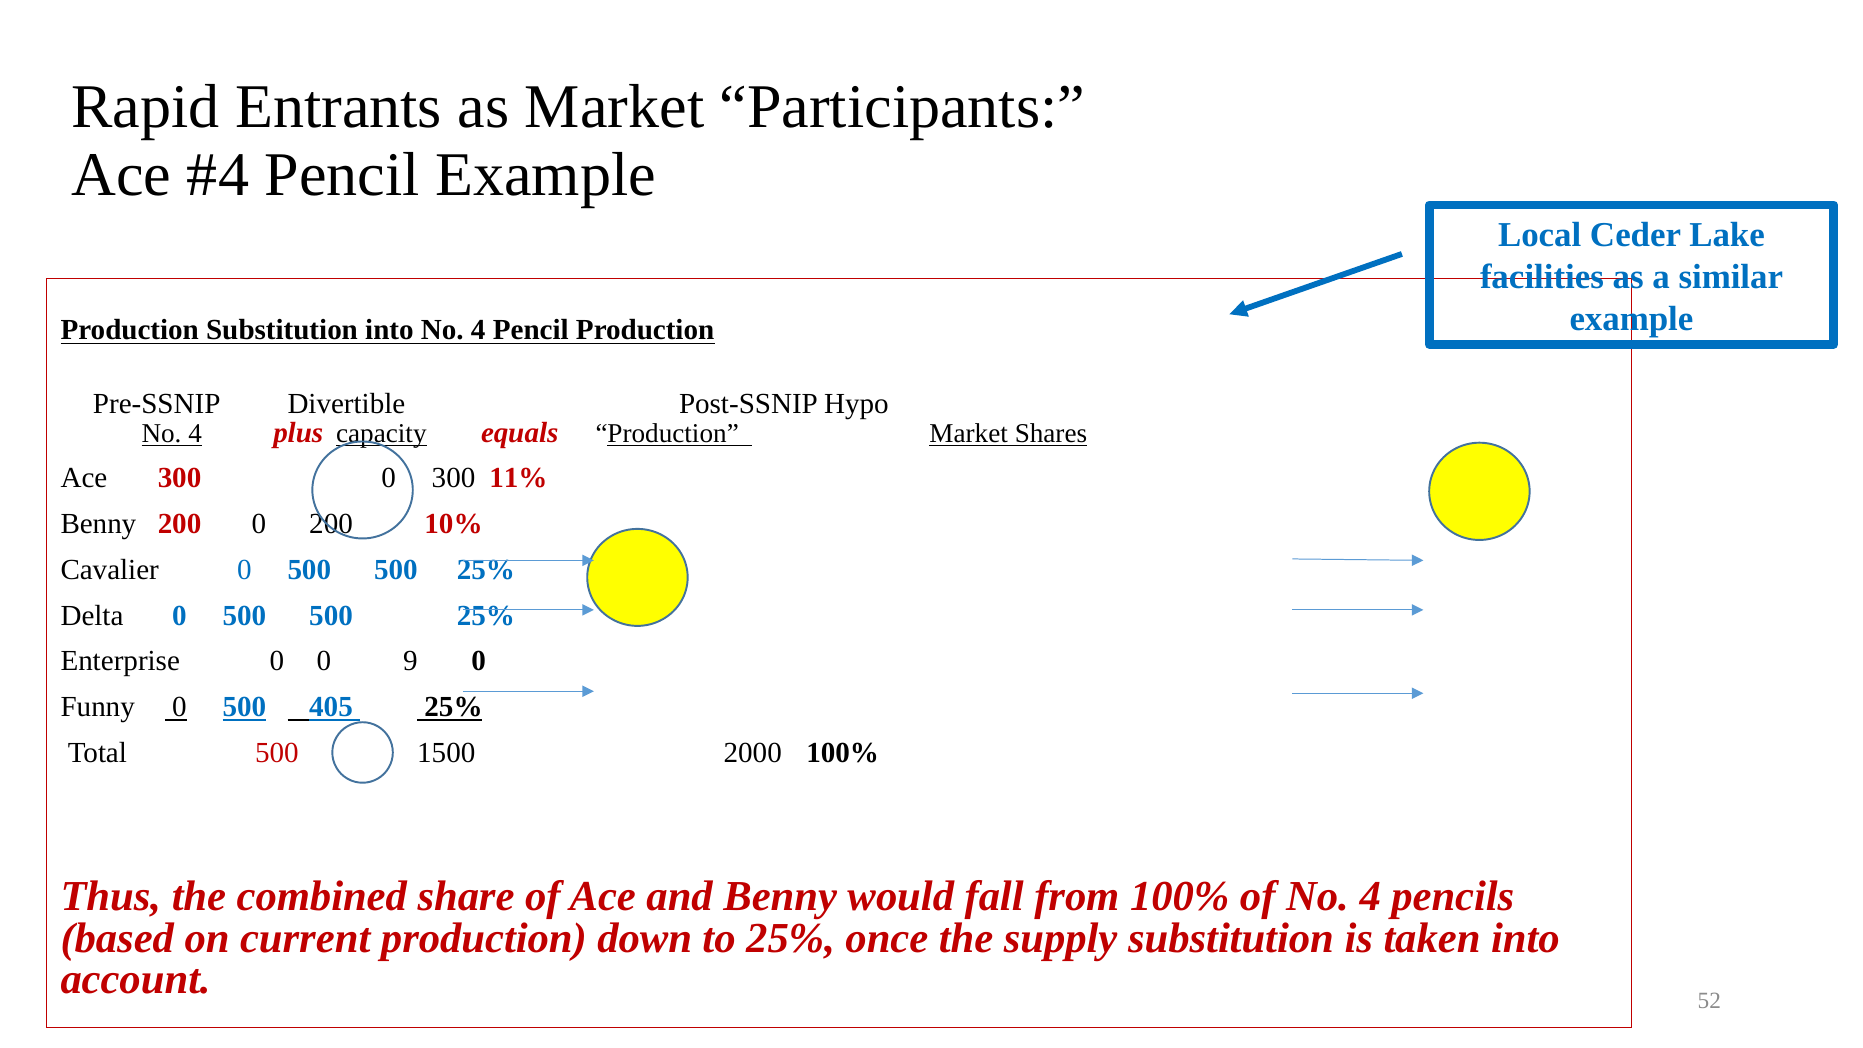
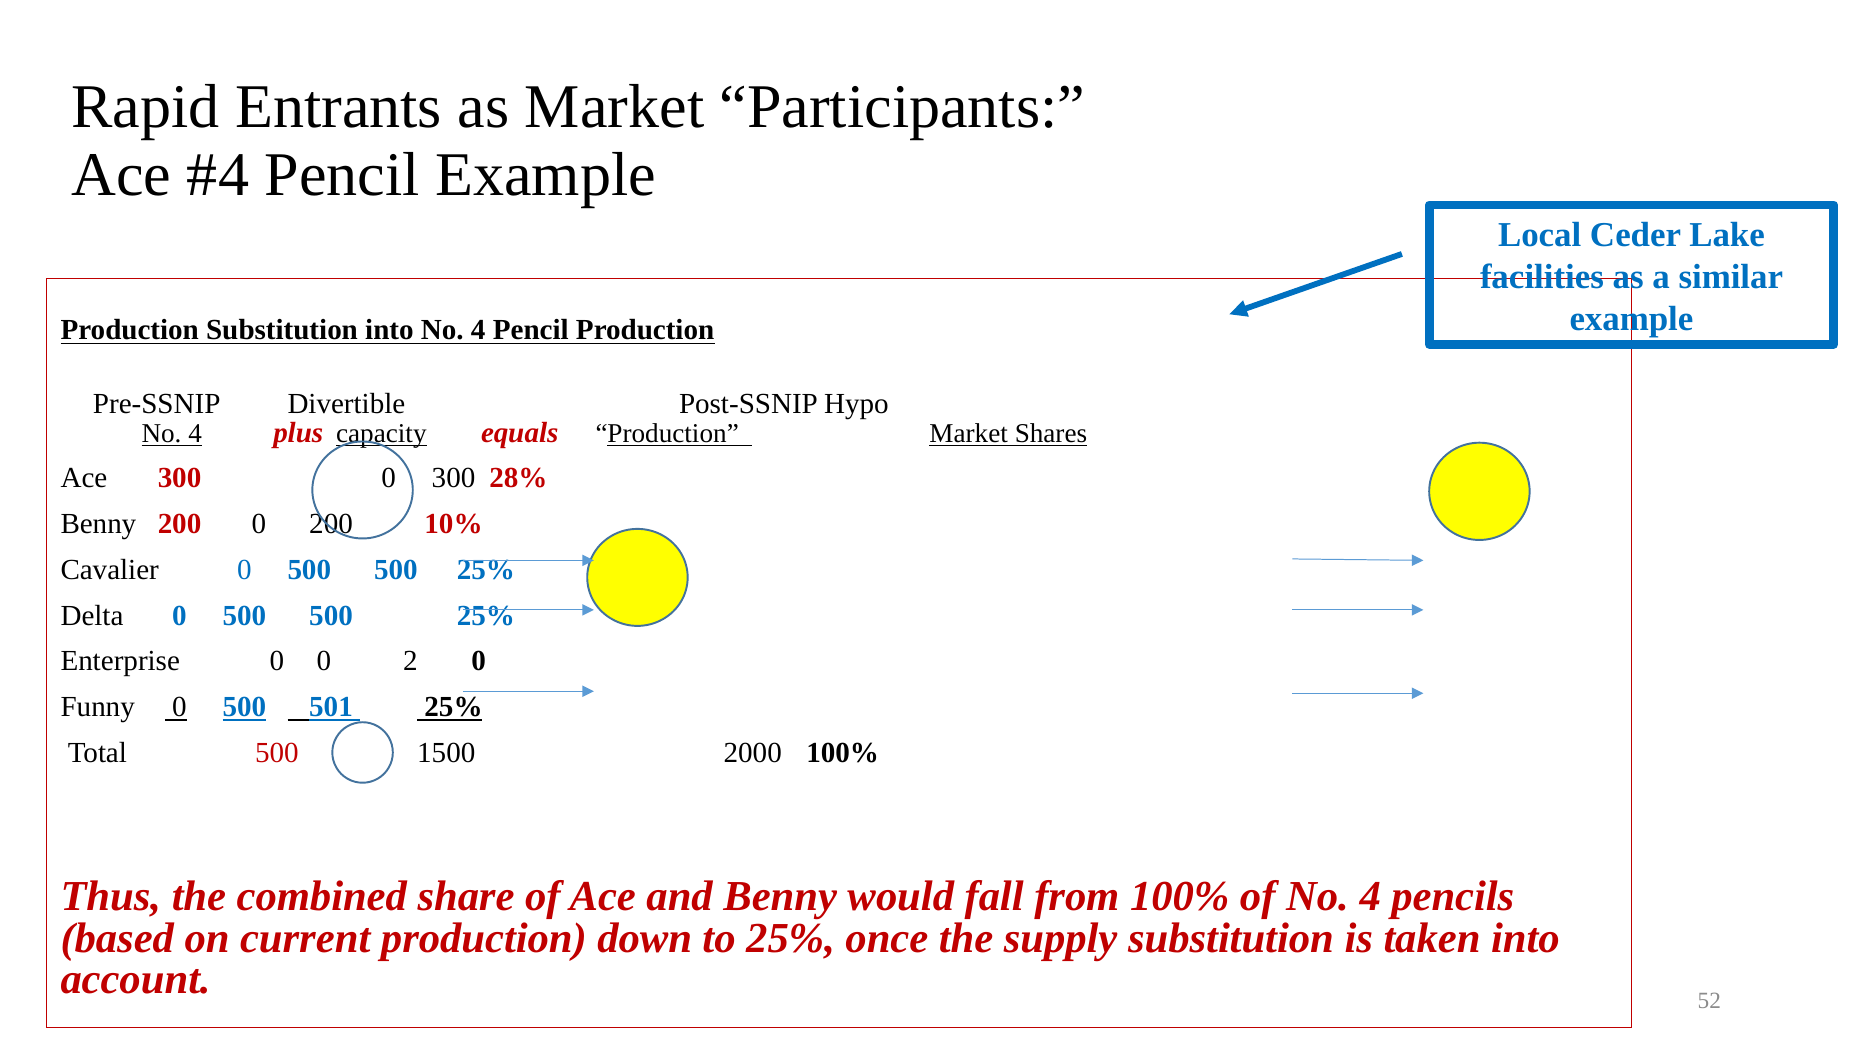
11%: 11% -> 28%
9: 9 -> 2
405: 405 -> 501
